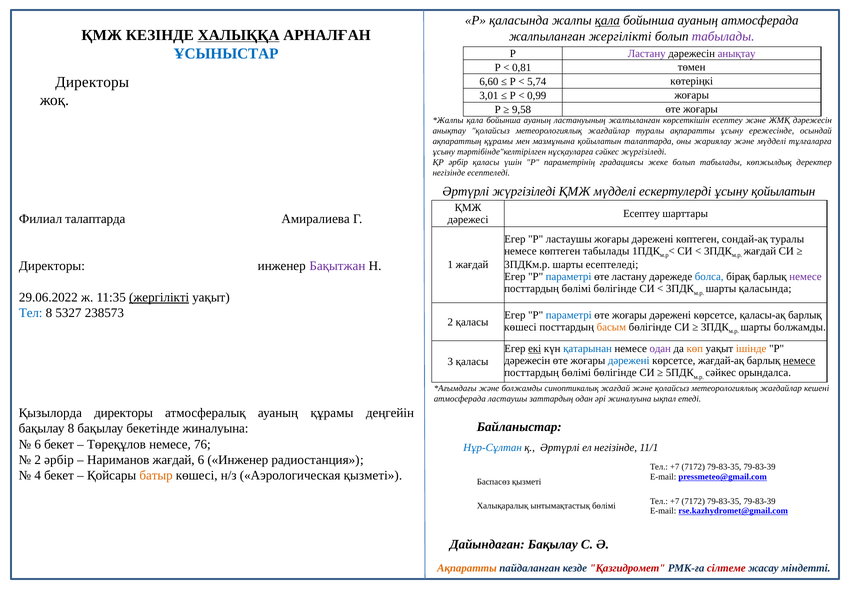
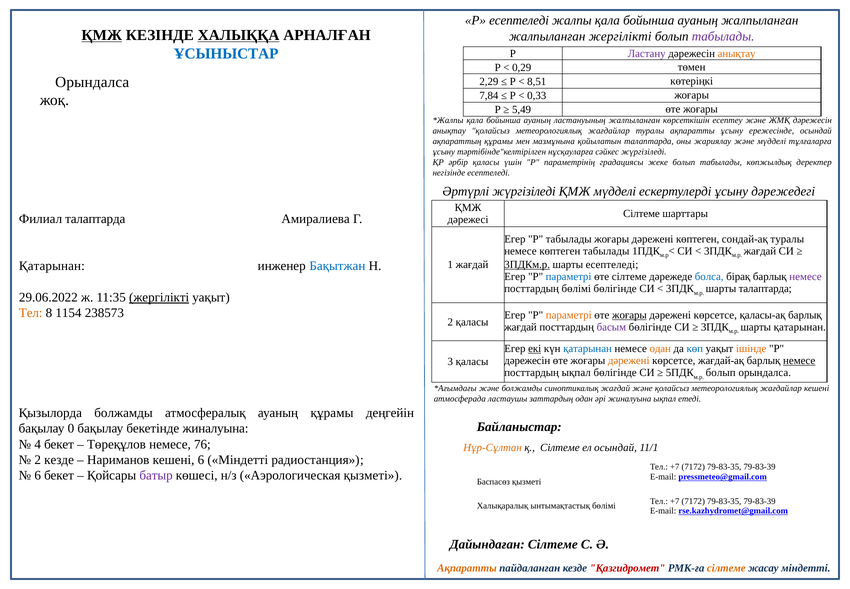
Р қаласында: қаласында -> есептеледі
қала at (607, 21) underline: present -> none
ауаның атмосферада: атмосферада -> жалпыланған
ҚМЖ at (102, 35) underline: none -> present
анықтау at (737, 53) colour: purple -> orange
0,81: 0,81 -> 0,29
Директоры at (92, 82): Директоры -> Орындалса
6,60: 6,60 -> 2,29
5,74: 5,74 -> 8,51
3,01: 3,01 -> 7,84
0,99: 0,99 -> 0,33
9,58: 9,58 -> 5,49
ұсыну қойылатын: қойылатын -> дәрежедегі
Есептеу at (642, 213): Есептеу -> Сілтеме
Р ластаушы: ластаушы -> табылады
3ПДКм.р underline: none -> present
Директоры at (52, 266): Директоры -> Қатарынан
Бақытжан colour: purple -> blue
өте ластану: ластану -> сілтеме
шарты қаласында: қаласында -> талаптарда
Тел at (31, 313) colour: blue -> orange
5327: 5327 -> 1154
параметрі at (569, 315) colour: blue -> orange
жоғары at (629, 315) underline: none -> present
көшесі at (520, 327): көшесі -> жағдай
басым colour: orange -> purple
шарты болжамды: болжамды -> қатарынан
одан at (660, 348) colour: purple -> orange
көп colour: orange -> blue
дәрежені at (629, 360) colour: blue -> orange
бөлімі at (576, 372): бөлімі -> ықпал
сәйкес at (721, 372): сәйкес -> болып
Қызылорда директоры: директоры -> болжамды
бақылау 8: 8 -> 0
6 at (38, 444): 6 -> 4
Нұр-Сұлтан colour: blue -> orange
қ Әртүрлі: Әртүрлі -> Сілтеме
ел негізінде: негізінде -> осындай
2 әрбір: әрбір -> кезде
Нариманов жағдай: жағдай -> кешені
6 Инженер: Инженер -> Міндетті
4 at (38, 475): 4 -> 6
батыр colour: orange -> purple
Дайындаған Бақылау: Бақылау -> Сілтеме
сілтеме at (726, 568) colour: red -> orange
